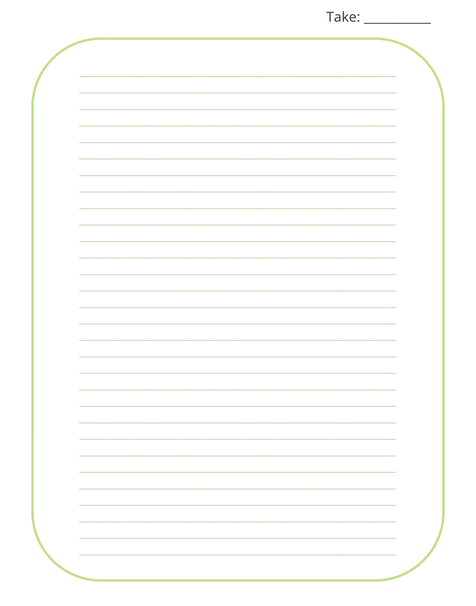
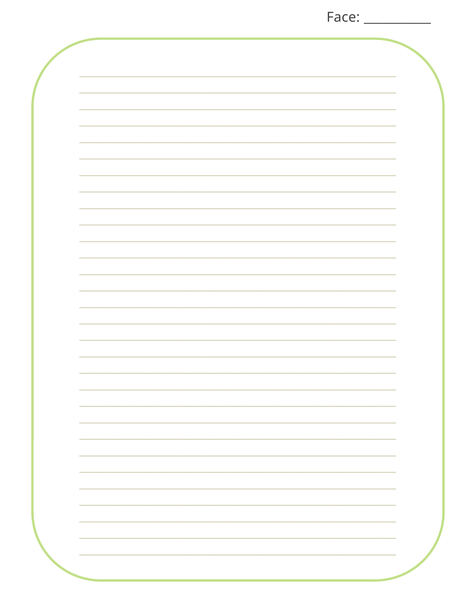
Take: Take -> Face
